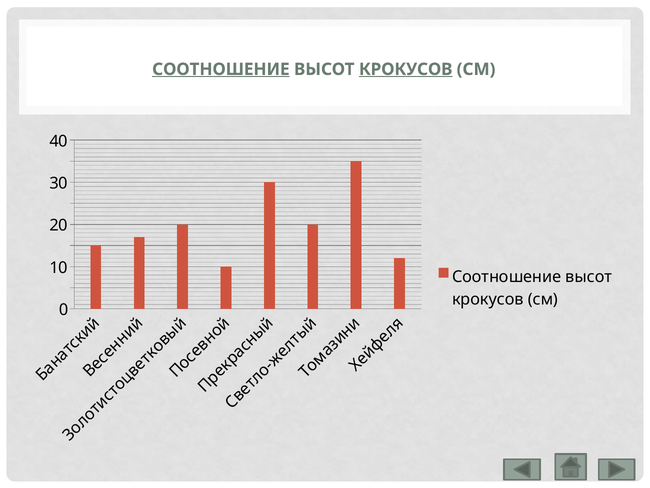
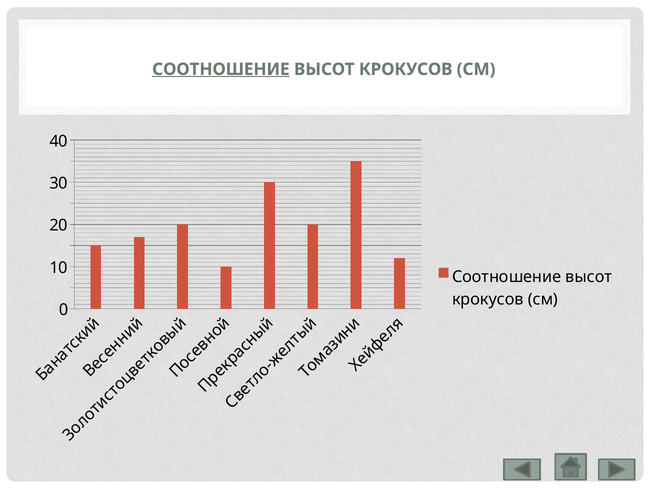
КРОКУСОВ at (406, 69) underline: present -> none
